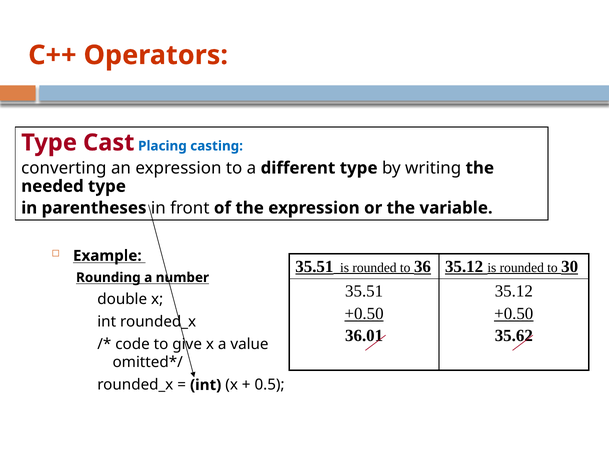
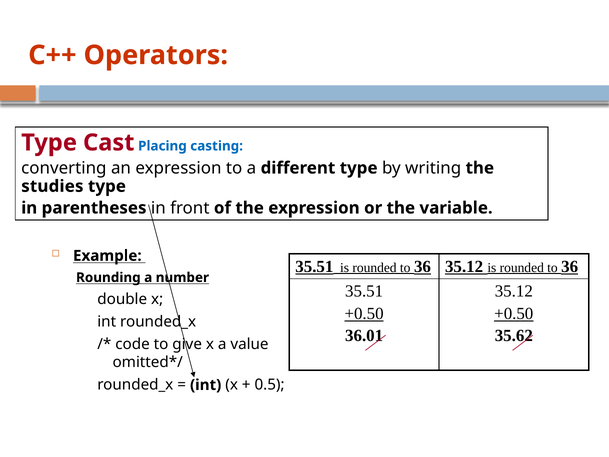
needed: needed -> studies
30 at (570, 266): 30 -> 36
